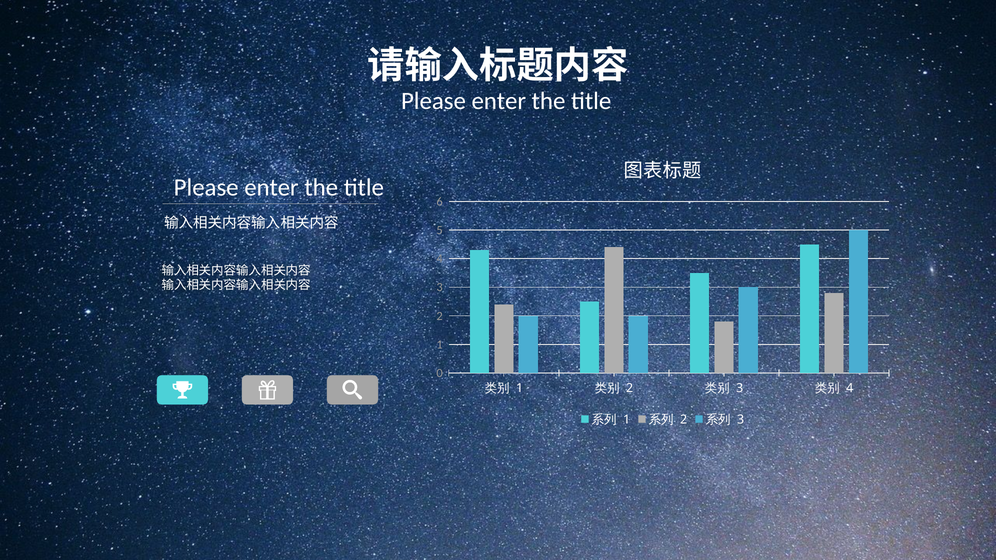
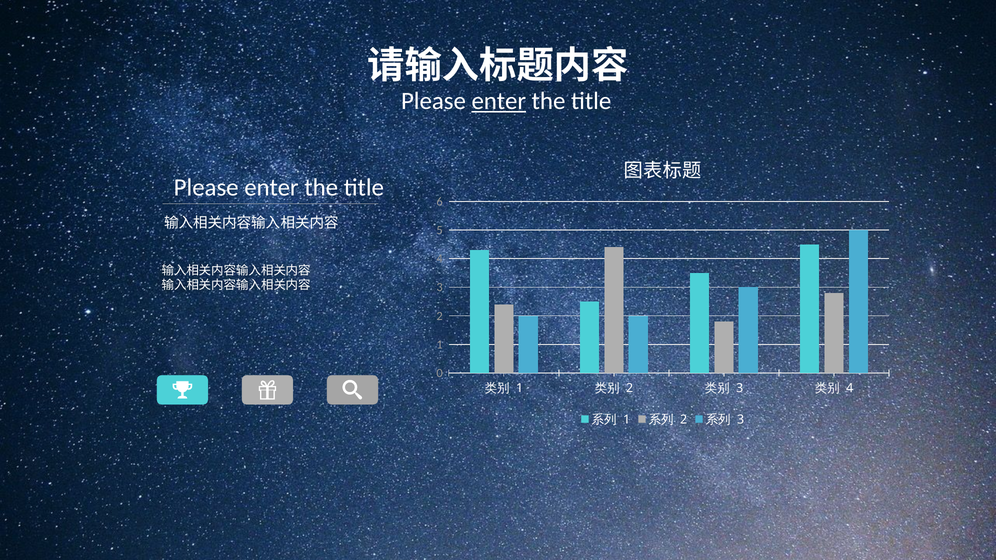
enter at (499, 101) underline: none -> present
